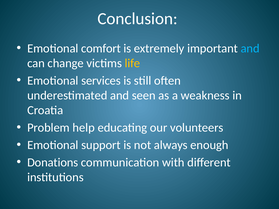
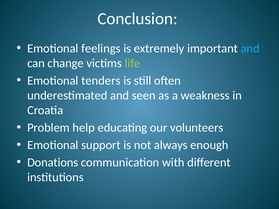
comfort: comfort -> feelings
life colour: yellow -> light green
services: services -> tenders
